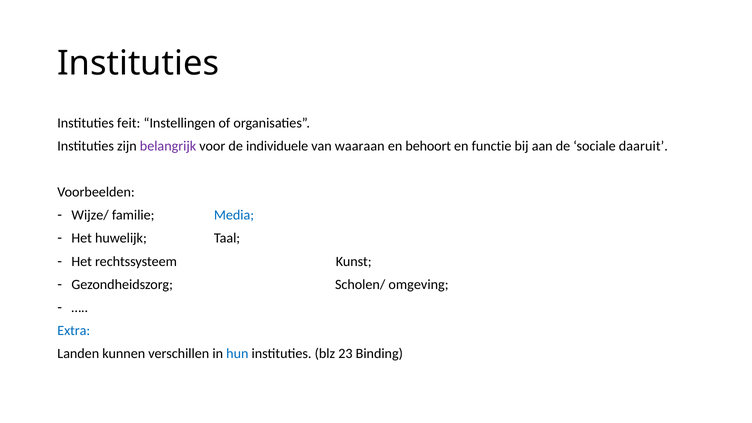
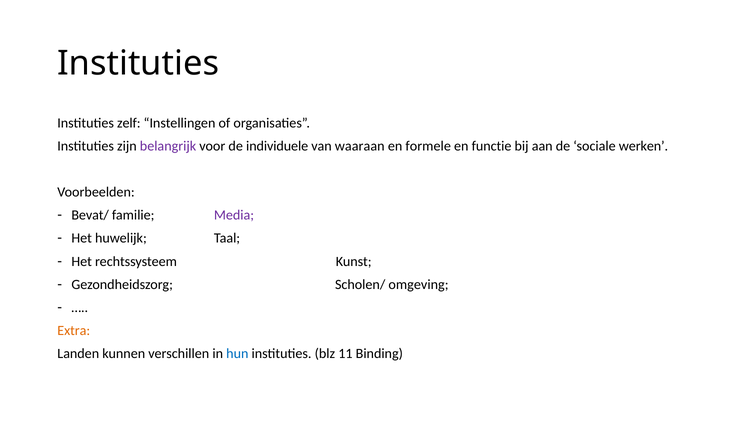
feit: feit -> zelf
behoort: behoort -> formele
daaruit: daaruit -> werken
Wijze/: Wijze/ -> Bevat/
Media colour: blue -> purple
Extra colour: blue -> orange
23: 23 -> 11
